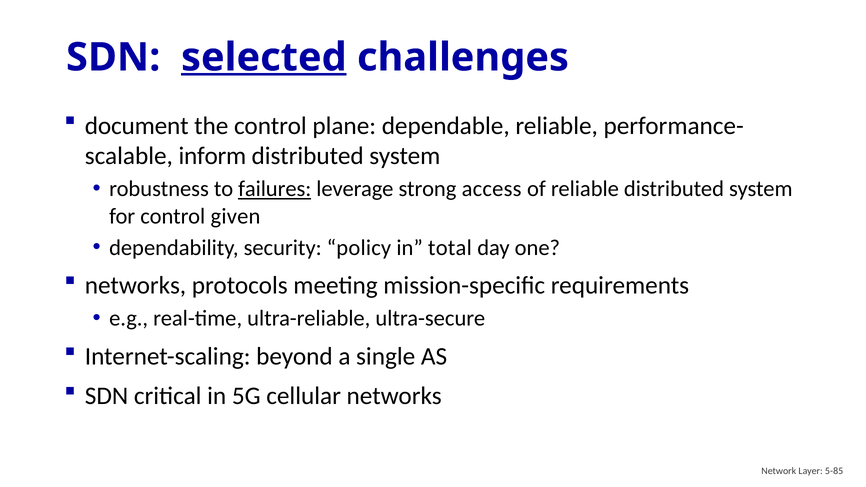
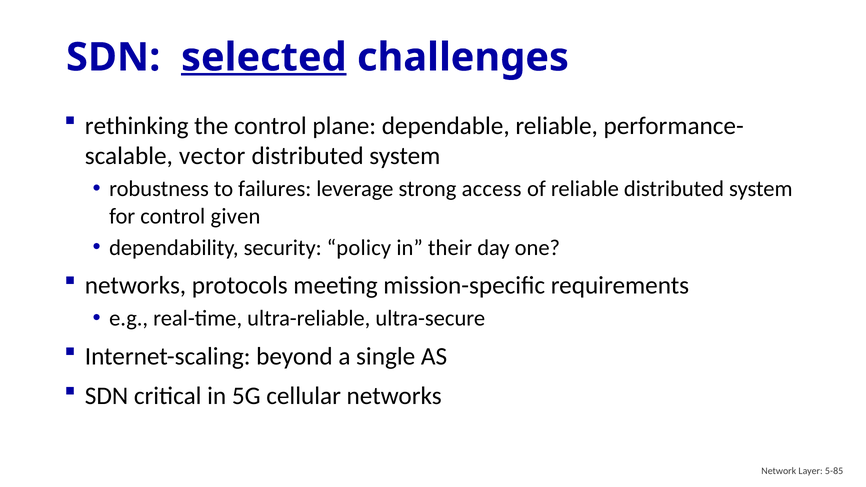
document: document -> rethinking
inform: inform -> vector
failures underline: present -> none
total: total -> their
